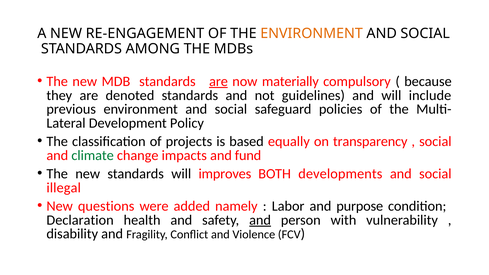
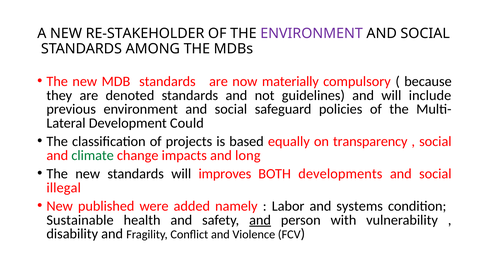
RE-ENGAGEMENT: RE-ENGAGEMENT -> RE-STAKEHOLDER
ENVIRONMENT at (312, 33) colour: orange -> purple
are at (219, 81) underline: present -> none
Policy: Policy -> Could
fund: fund -> long
questions: questions -> published
purpose: purpose -> systems
Declaration: Declaration -> Sustainable
